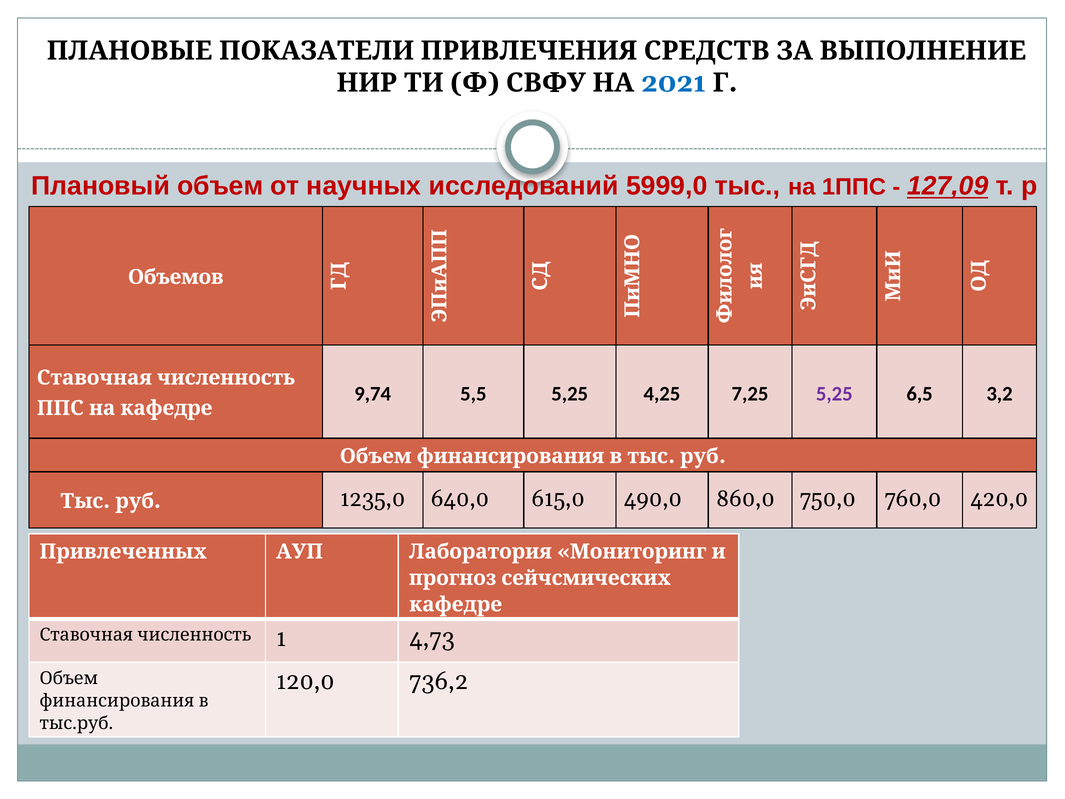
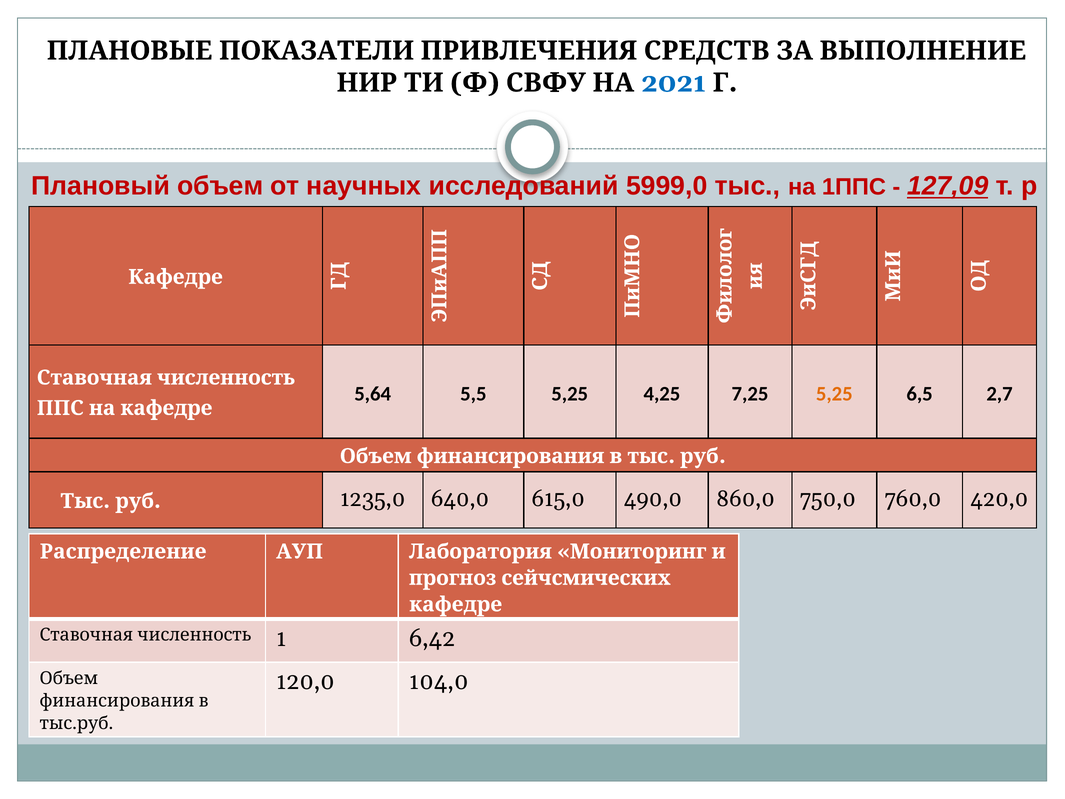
Объемов at (176, 277): Объемов -> Кафедре
9,74: 9,74 -> 5,64
5,25 at (834, 394) colour: purple -> orange
3,2: 3,2 -> 2,7
Привлеченных: Привлеченных -> Распределение
4,73: 4,73 -> 6,42
736,2: 736,2 -> 104,0
